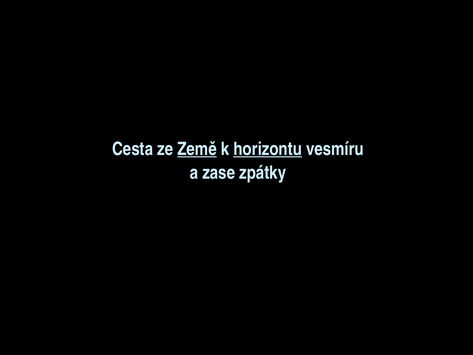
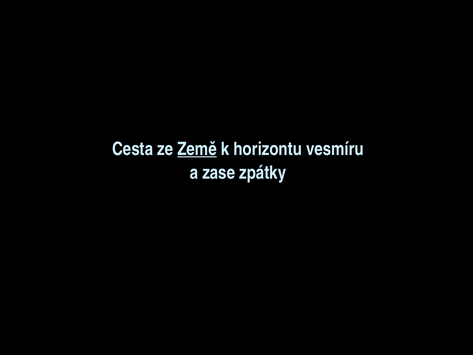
horizontu underline: present -> none
